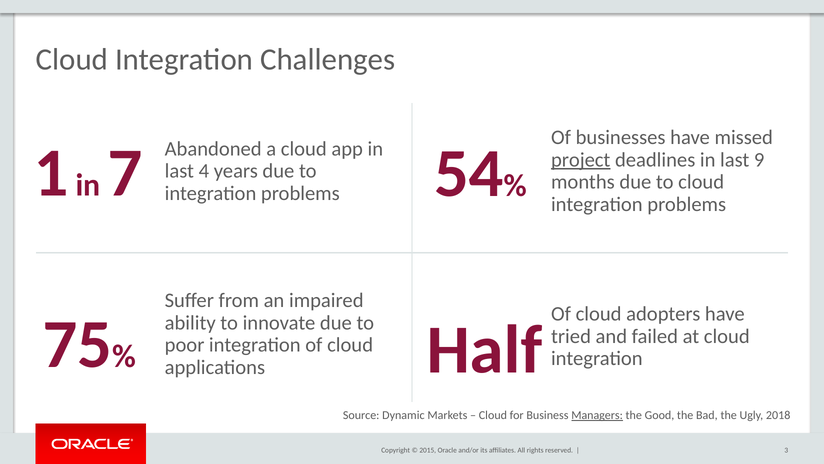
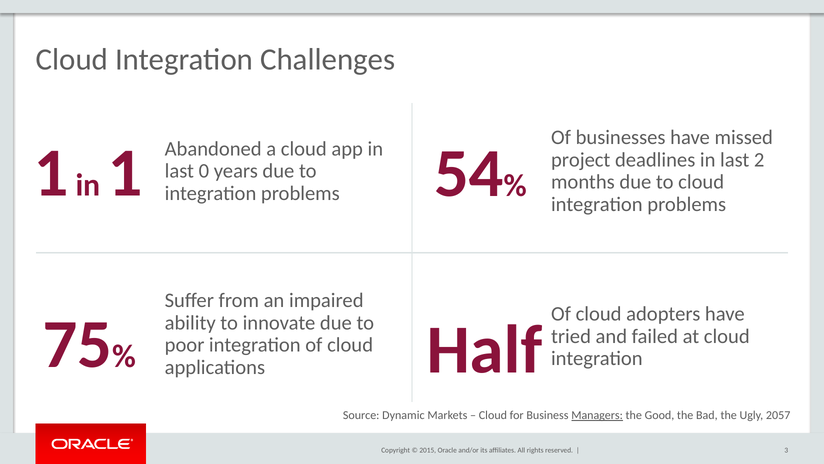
in 7: 7 -> 1
project underline: present -> none
9: 9 -> 2
4: 4 -> 0
2018: 2018 -> 2057
